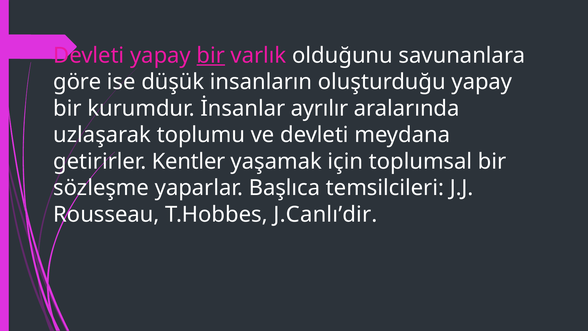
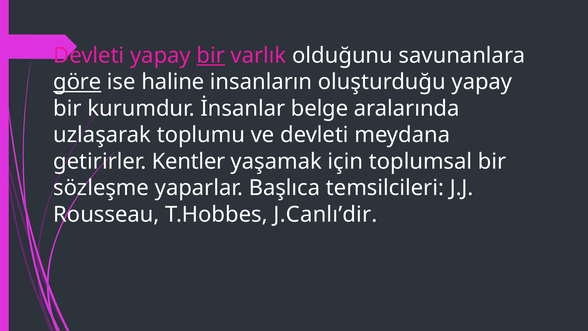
göre underline: none -> present
düşük: düşük -> haline
ayrılır: ayrılır -> belge
